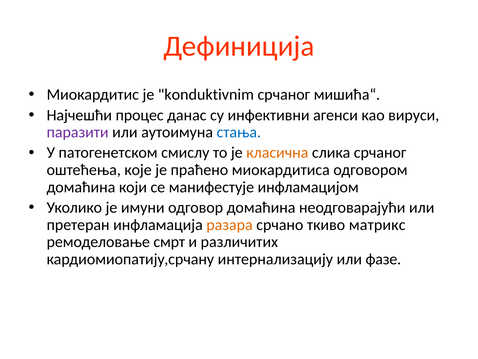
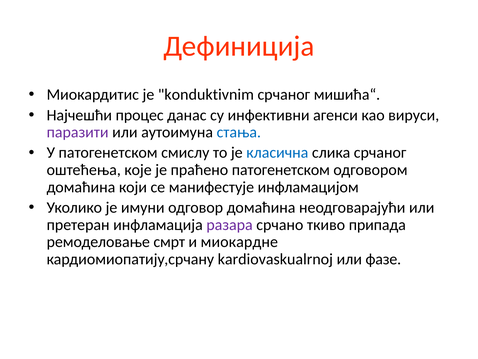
класична colour: orange -> blue
праћено миокардитиса: миокардитиса -> патогенетском
разара colour: orange -> purple
матрикс: матрикс -> припада
различитих: различитих -> миокардне
интернализацију: интернализацију -> kardiovaskualrnoj
